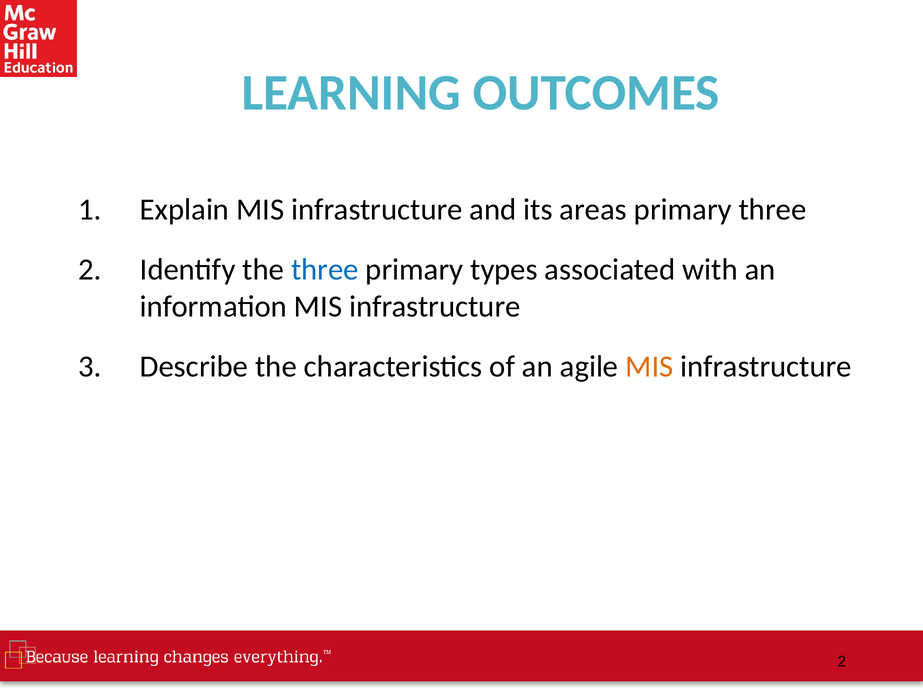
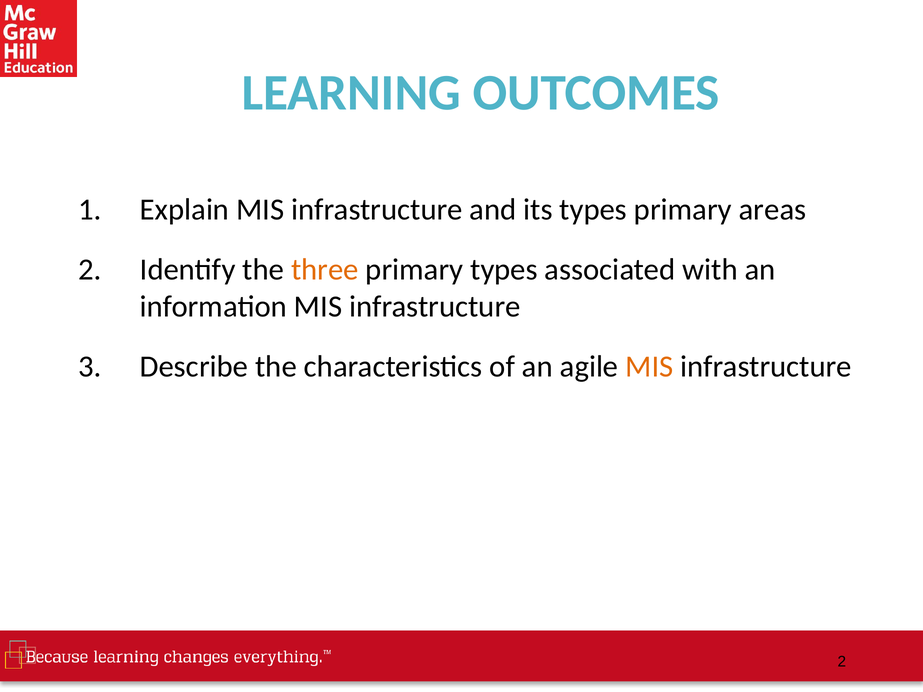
its areas: areas -> types
primary three: three -> areas
three at (325, 270) colour: blue -> orange
